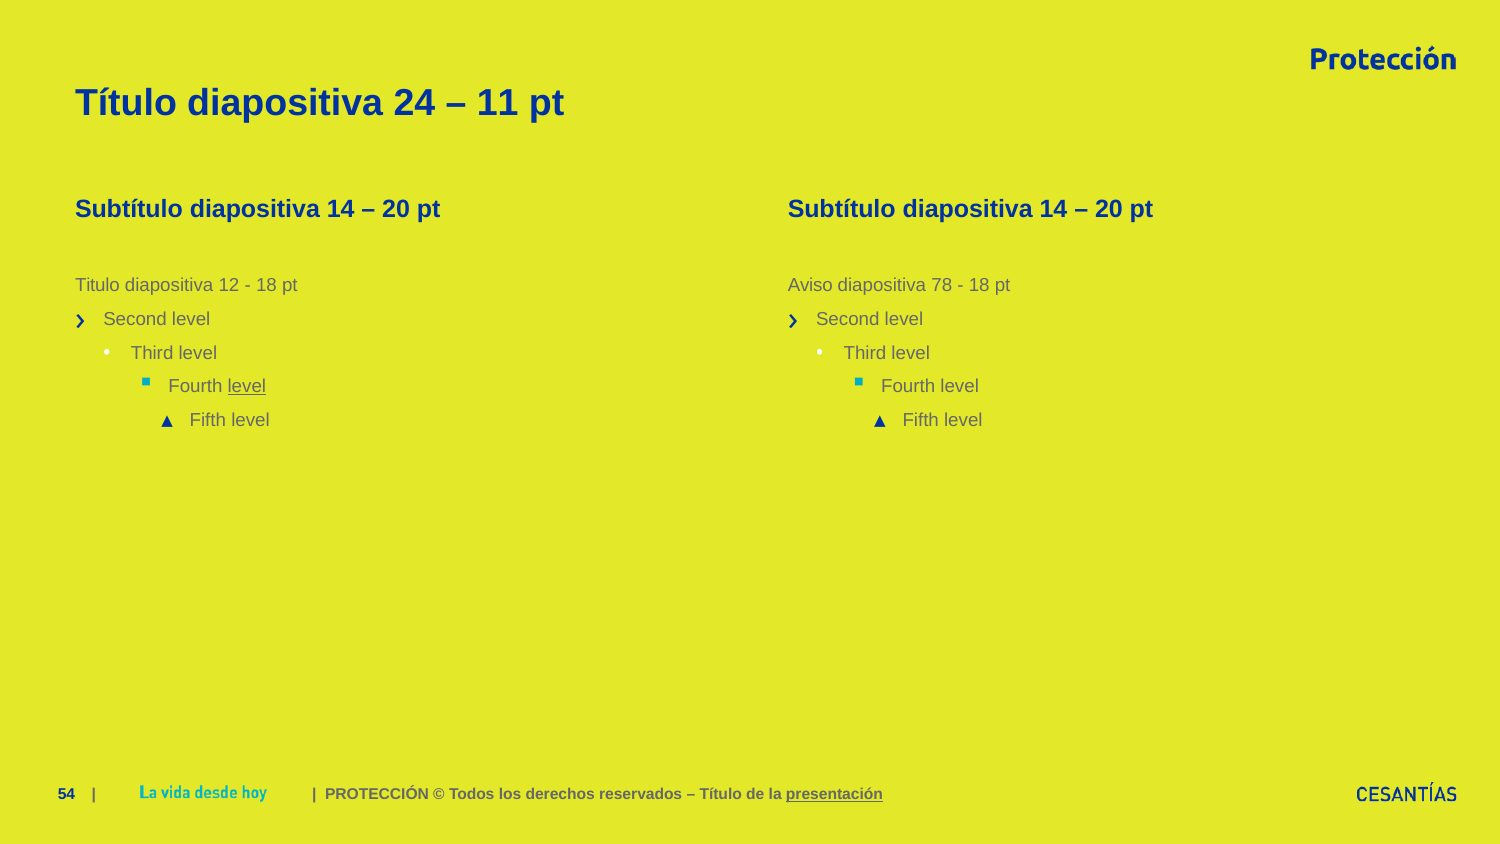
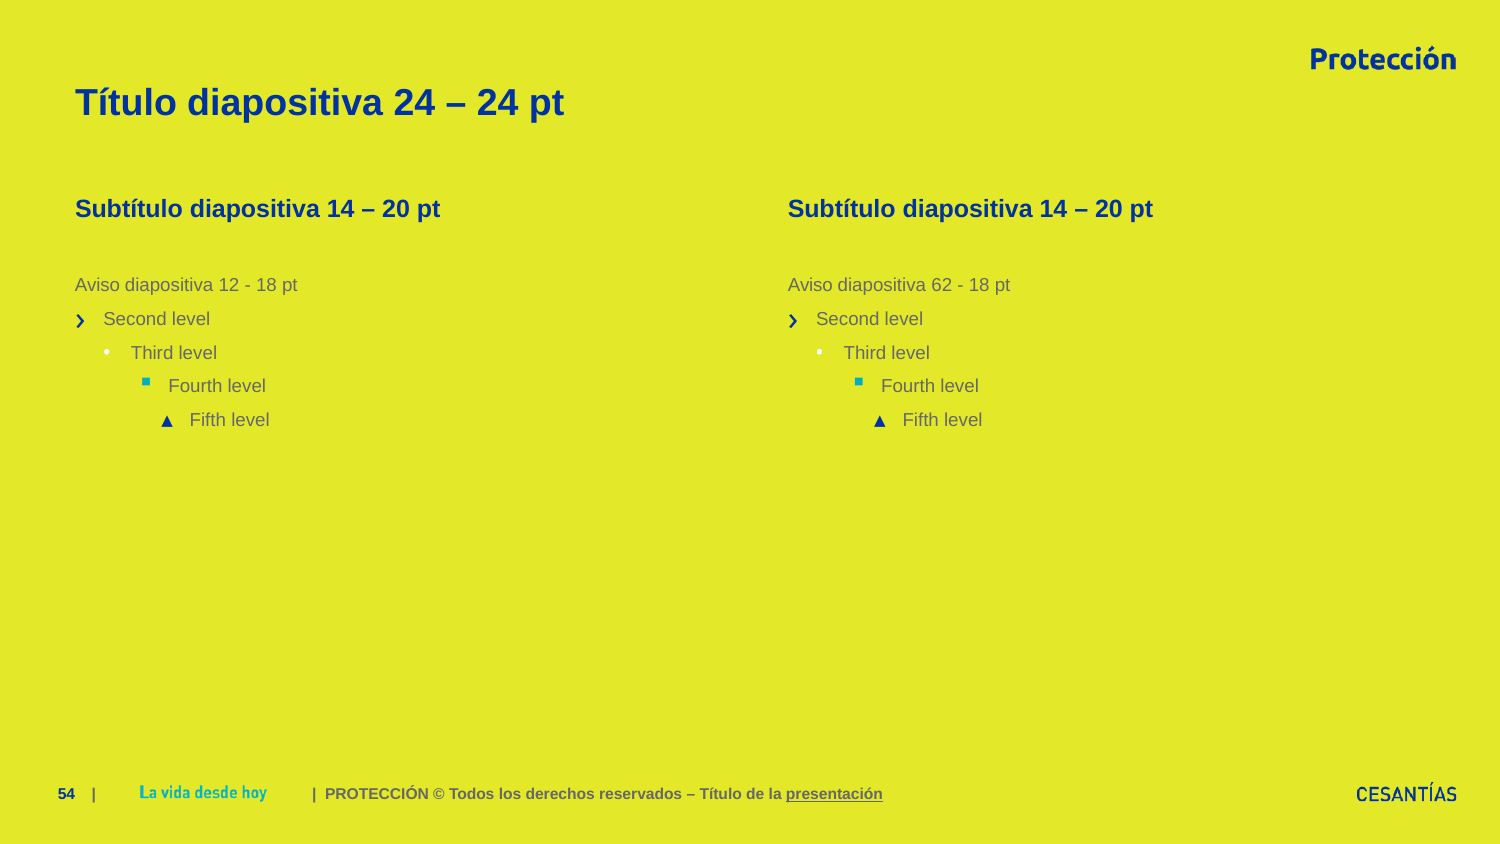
11 at (498, 103): 11 -> 24
Titulo at (97, 285): Titulo -> Aviso
78: 78 -> 62
level at (247, 387) underline: present -> none
